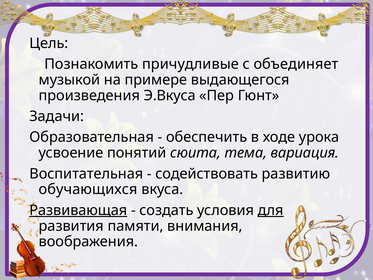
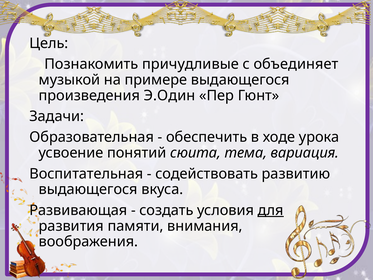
Э.Вкуса: Э.Вкуса -> Э.Один
обучающихся at (88, 189): обучающихся -> выдающегося
Развивающая underline: present -> none
